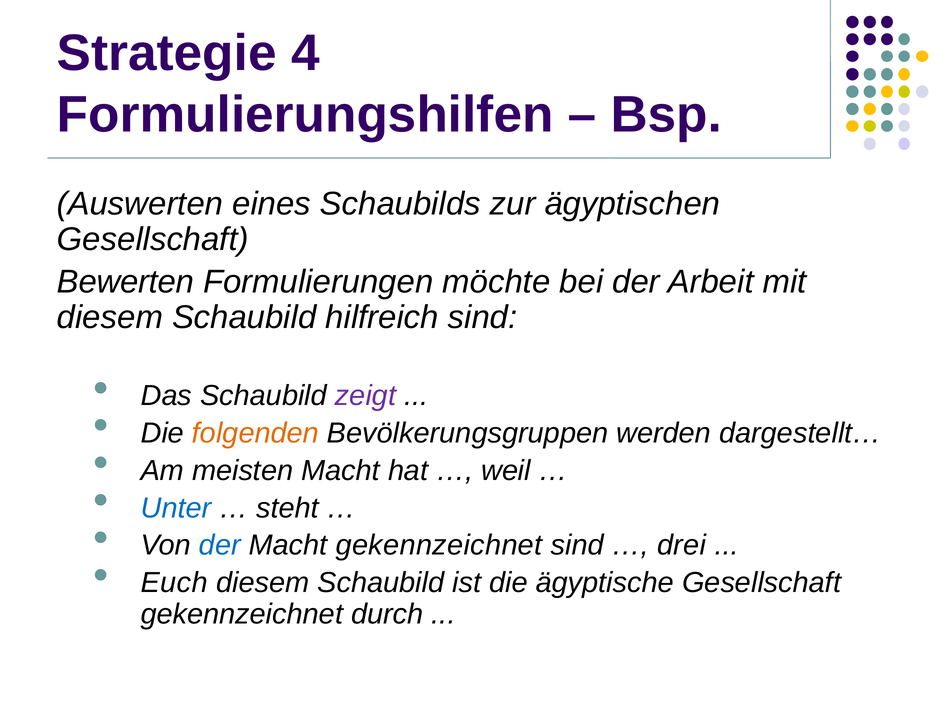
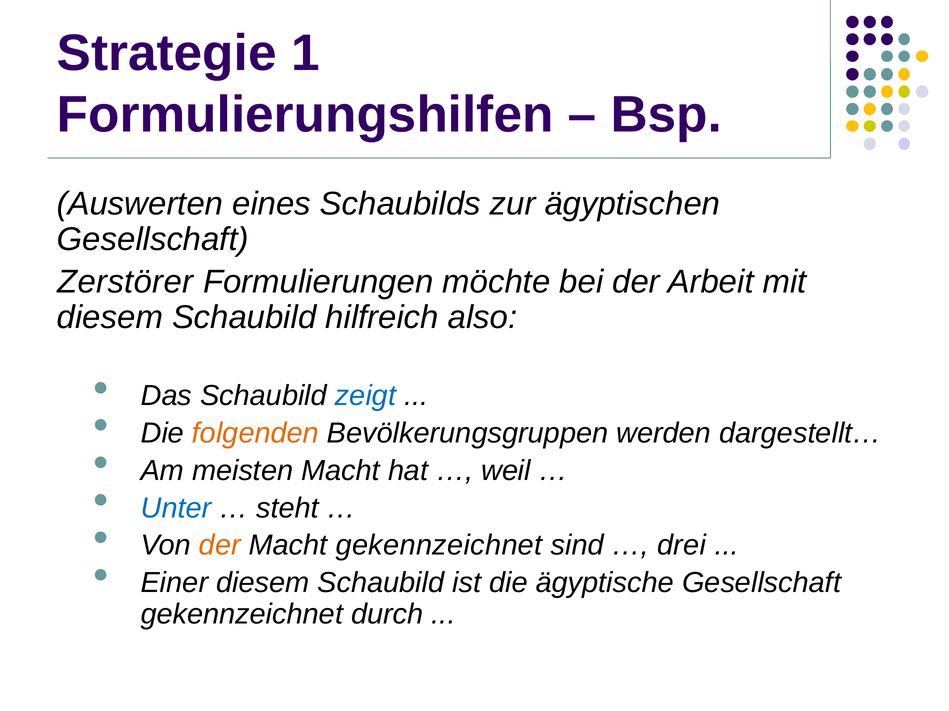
4: 4 -> 1
Bewerten: Bewerten -> Zerstörer
hilfreich sind: sind -> also
zeigt colour: purple -> blue
der at (220, 546) colour: blue -> orange
Euch: Euch -> Einer
